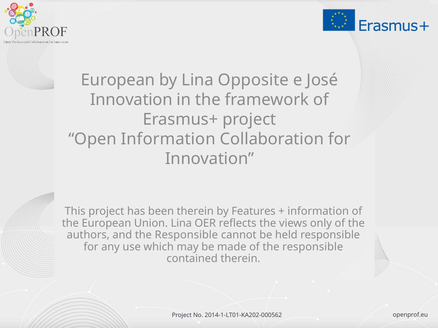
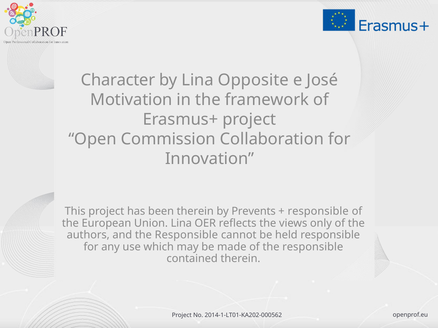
European at (118, 80): European -> Character
Innovation at (131, 100): Innovation -> Motivation
Open Information: Information -> Commission
Features: Features -> Prevents
information at (318, 212): information -> responsible
